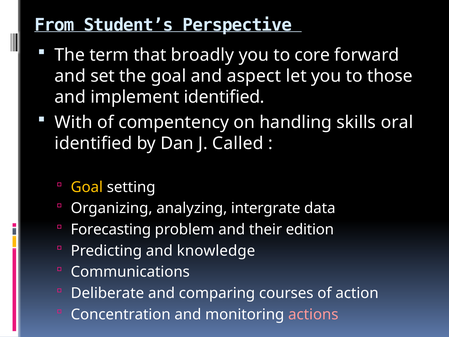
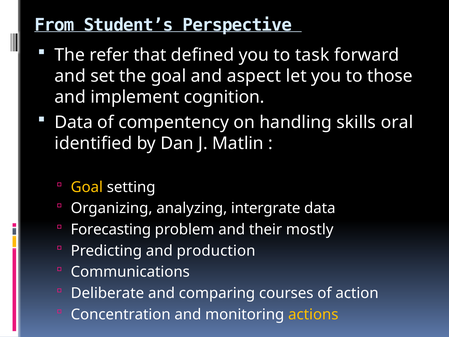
term: term -> refer
broadly: broadly -> defined
core: core -> task
implement identified: identified -> cognition
With at (74, 122): With -> Data
Called: Called -> Matlin
edition: edition -> mostly
knowledge: knowledge -> production
actions colour: pink -> yellow
